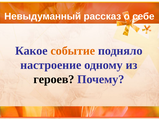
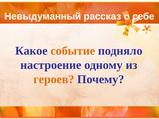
героев colour: black -> orange
